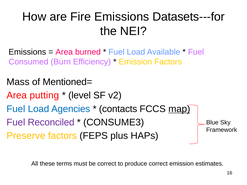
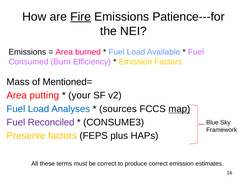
Fire underline: none -> present
Datasets---for: Datasets---for -> Patience---for
level: level -> your
Agencies: Agencies -> Analyses
contacts: contacts -> sources
